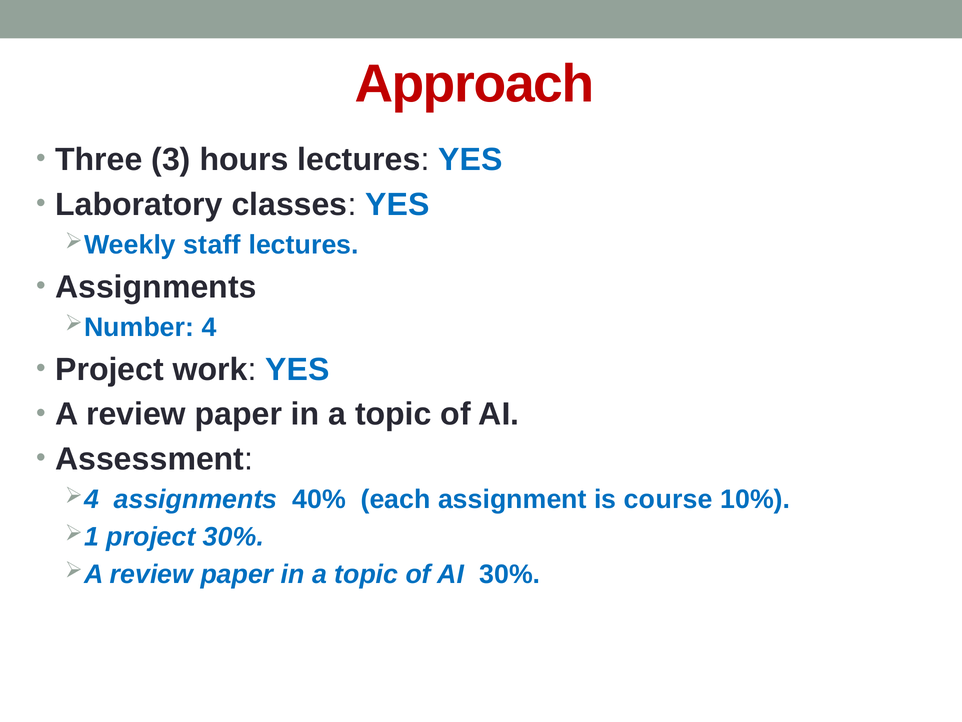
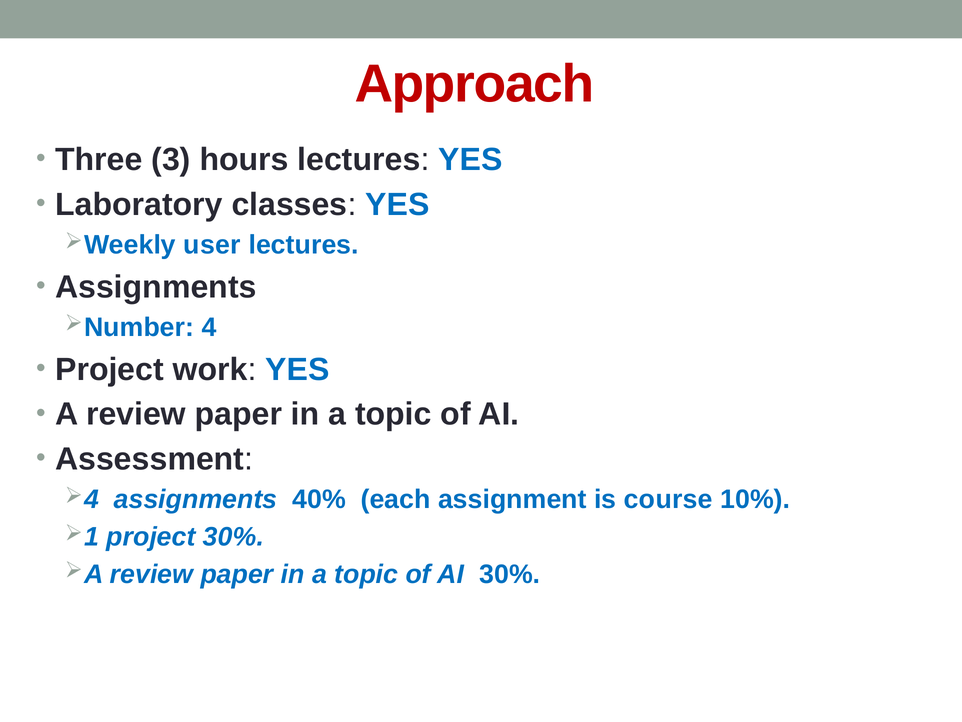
staff: staff -> user
